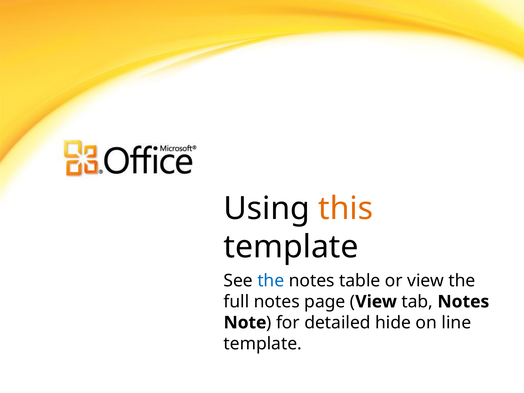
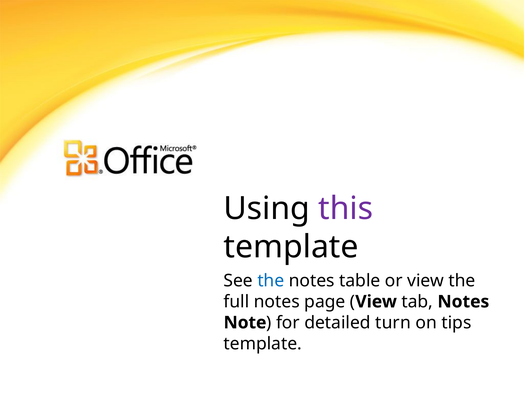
this colour: orange -> purple
hide: hide -> turn
line: line -> tips
